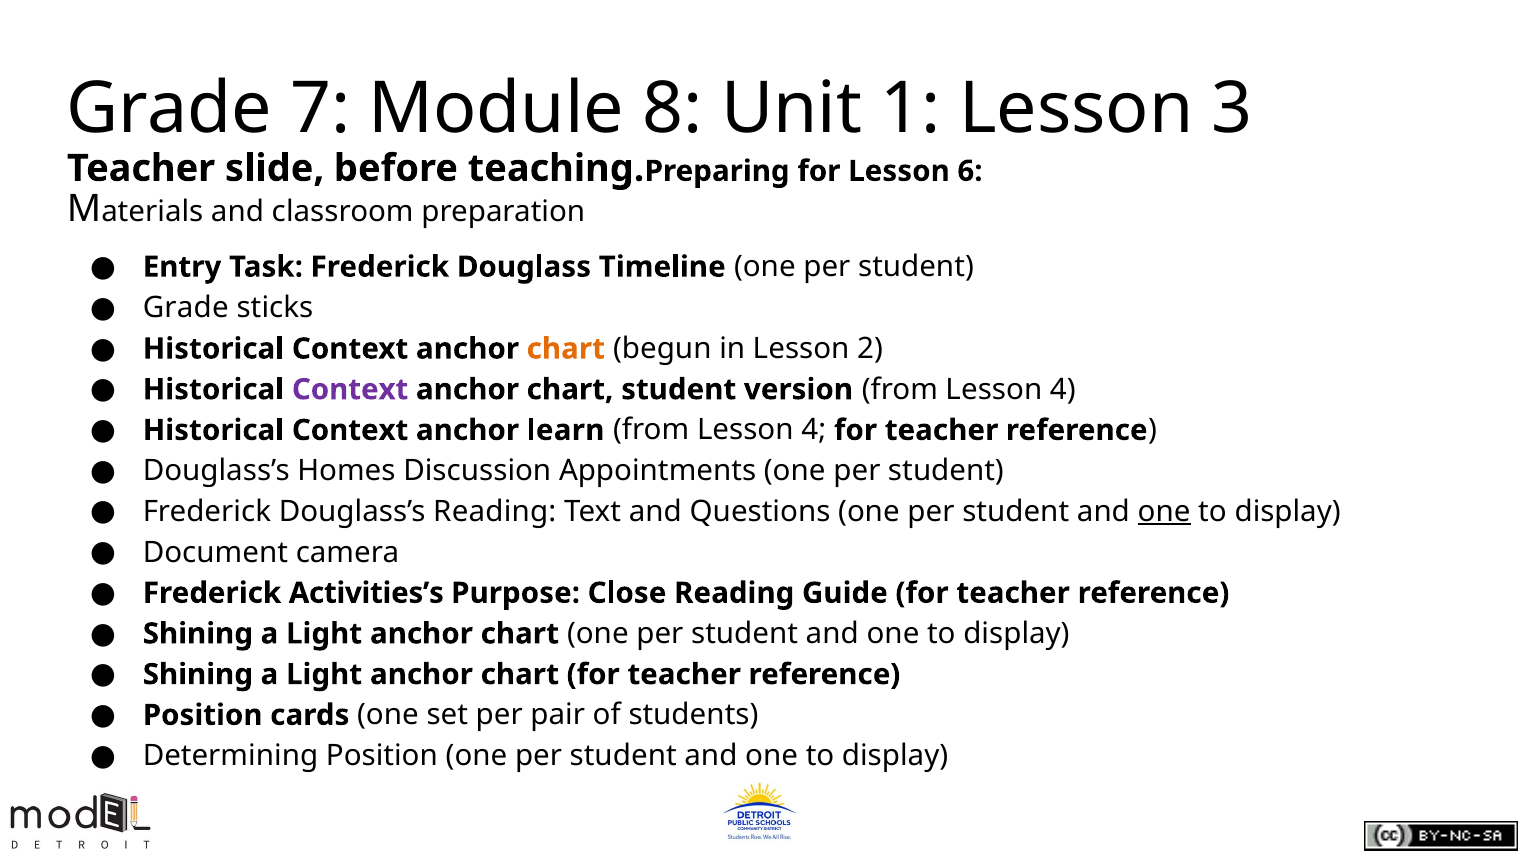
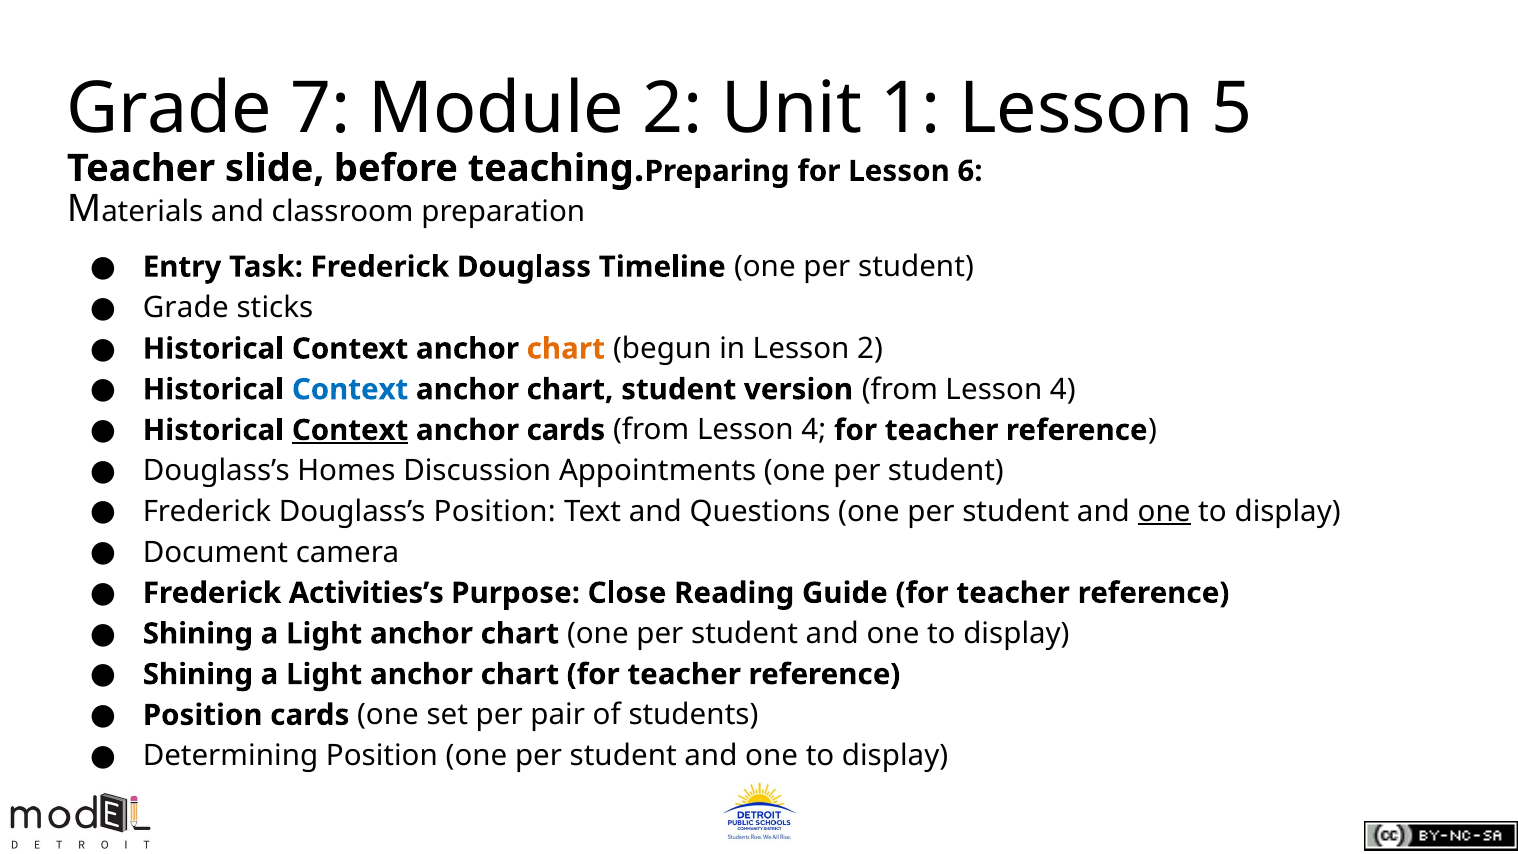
Module 8: 8 -> 2
3: 3 -> 5
Context at (350, 389) colour: purple -> blue
Context at (350, 430) underline: none -> present
anchor learn: learn -> cards
Douglass’s Reading: Reading -> Position
